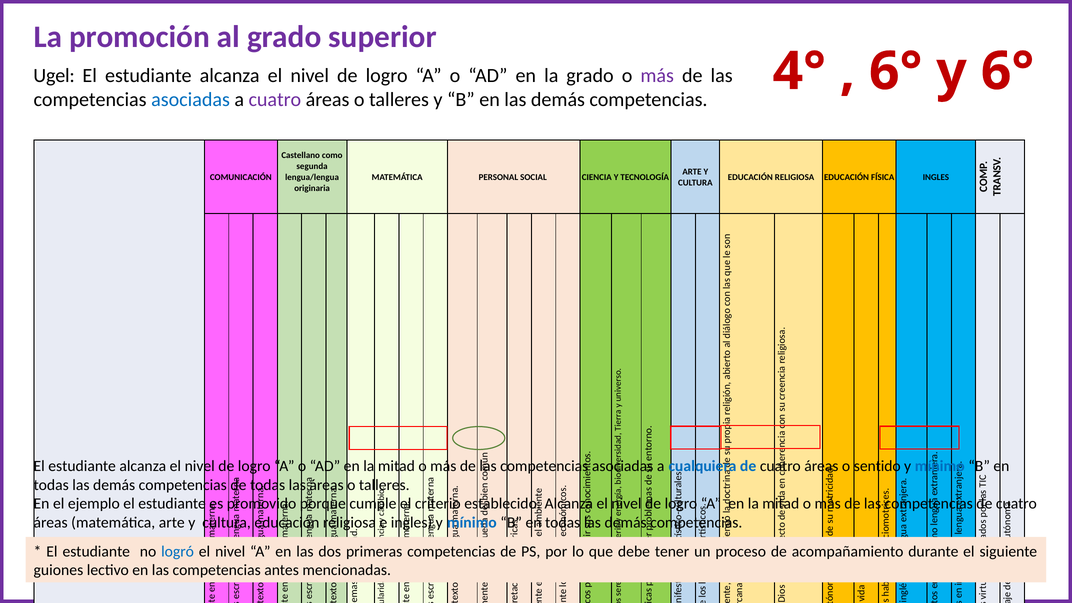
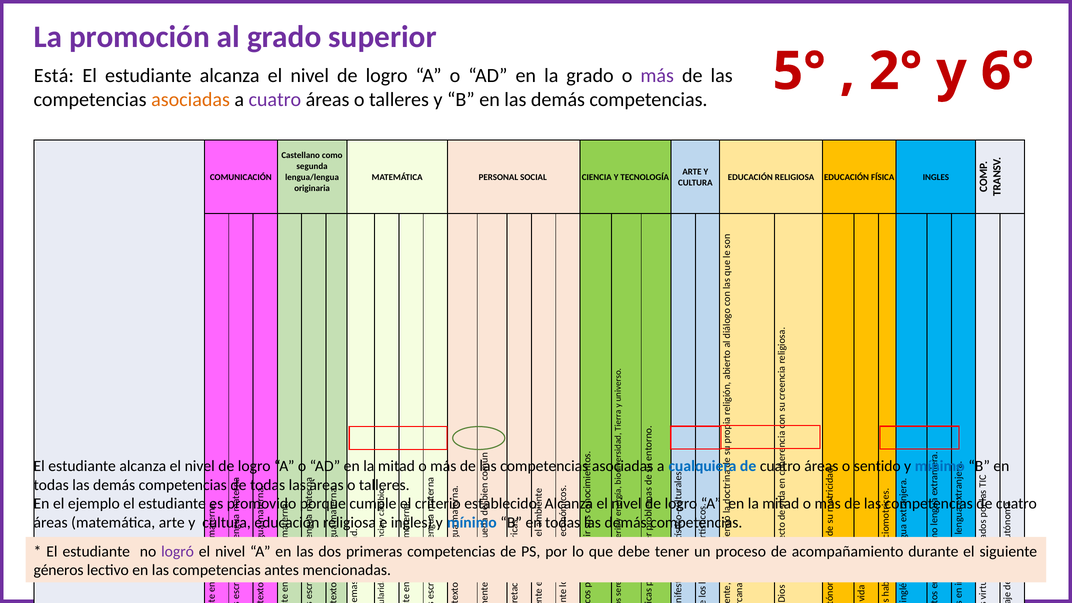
4°: 4° -> 5°
6° at (896, 71): 6° -> 2°
Ugel: Ugel -> Está
asociadas at (191, 100) colour: blue -> orange
logró colour: blue -> purple
guiones: guiones -> géneros
